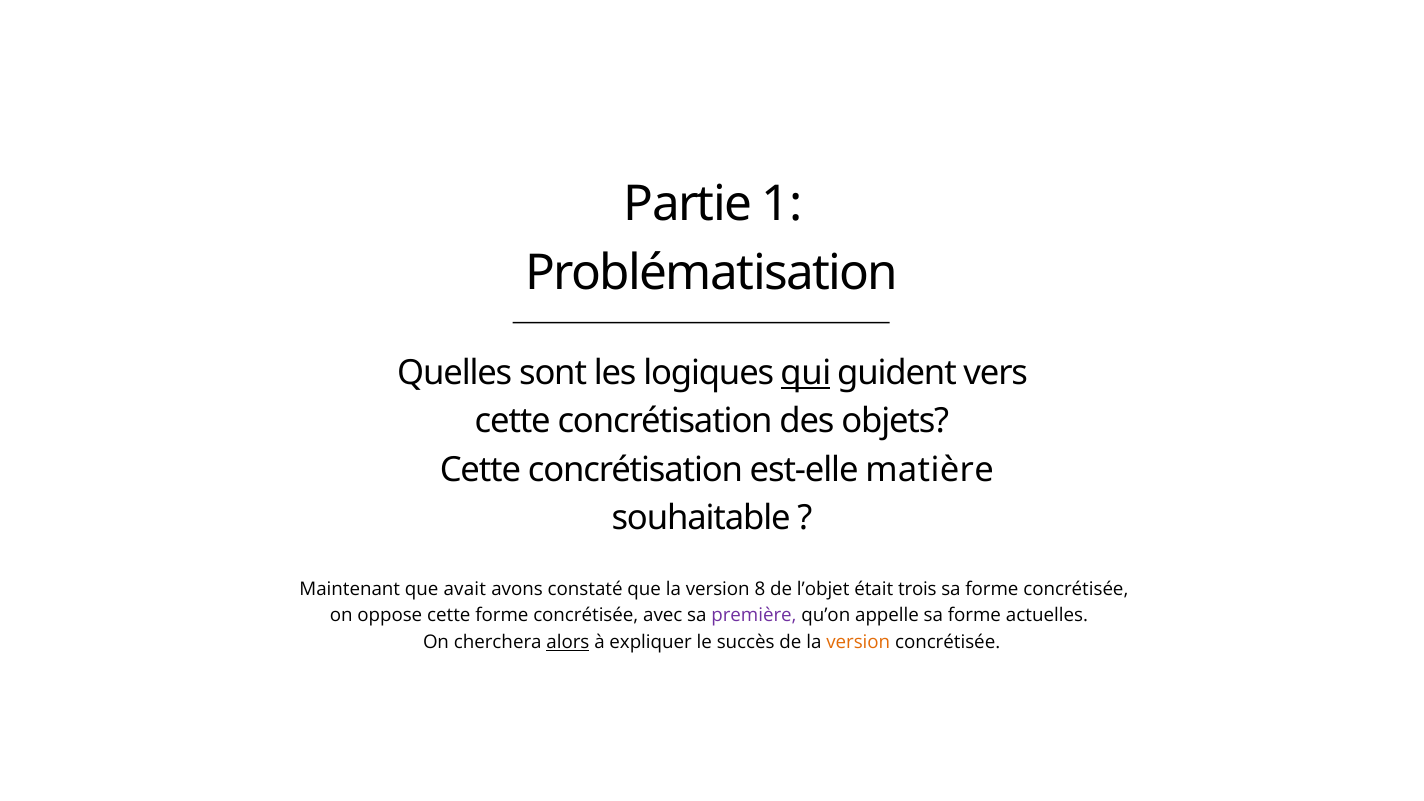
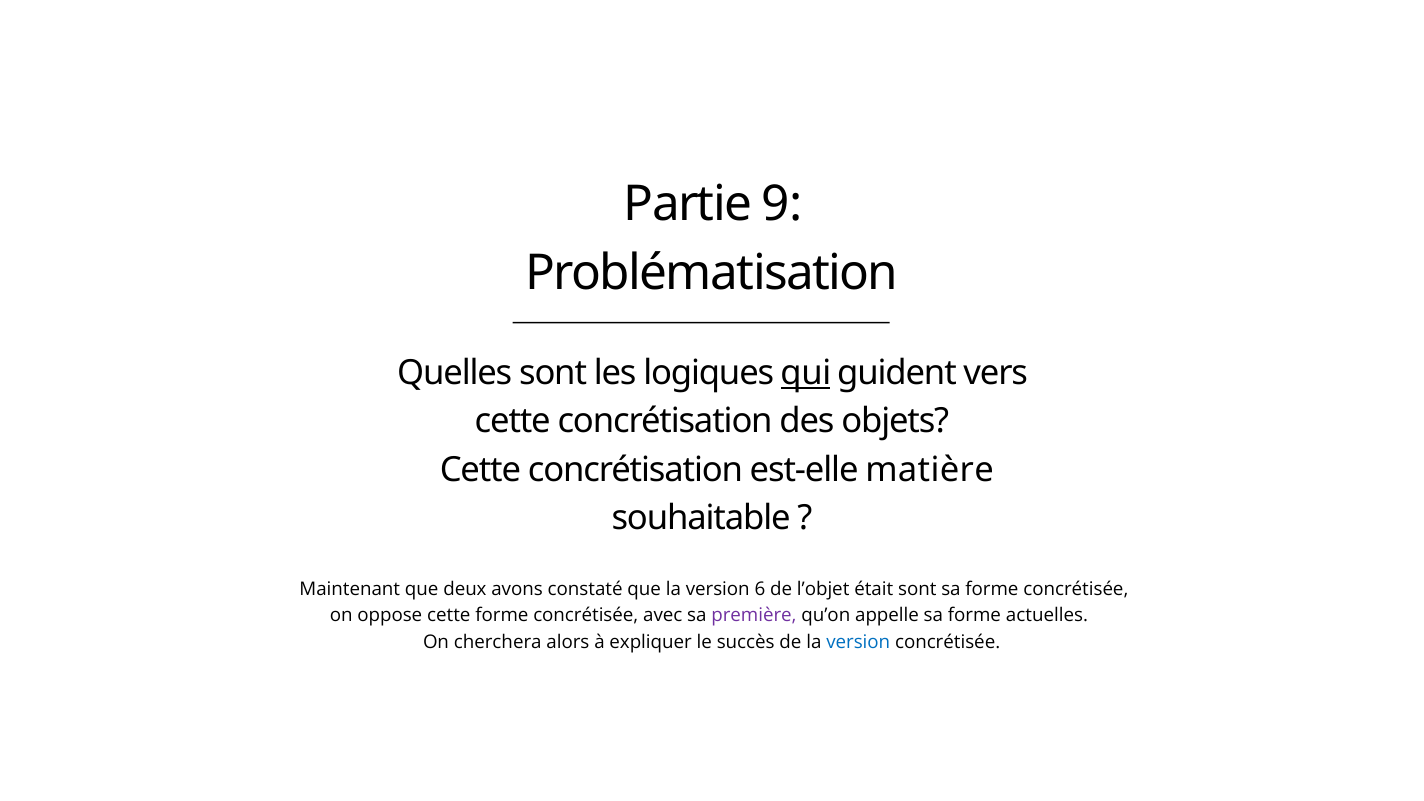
1: 1 -> 9
avait: avait -> deux
8: 8 -> 6
était trois: trois -> sont
alors underline: present -> none
version at (858, 642) colour: orange -> blue
